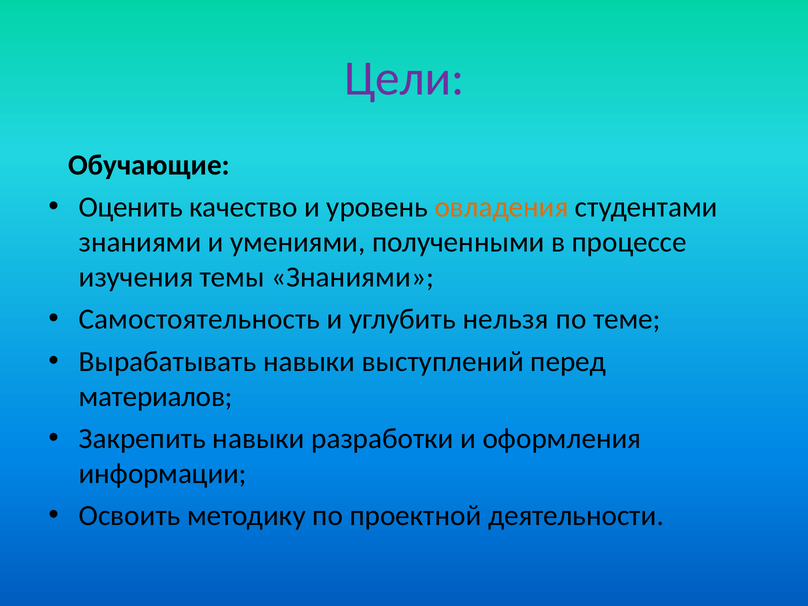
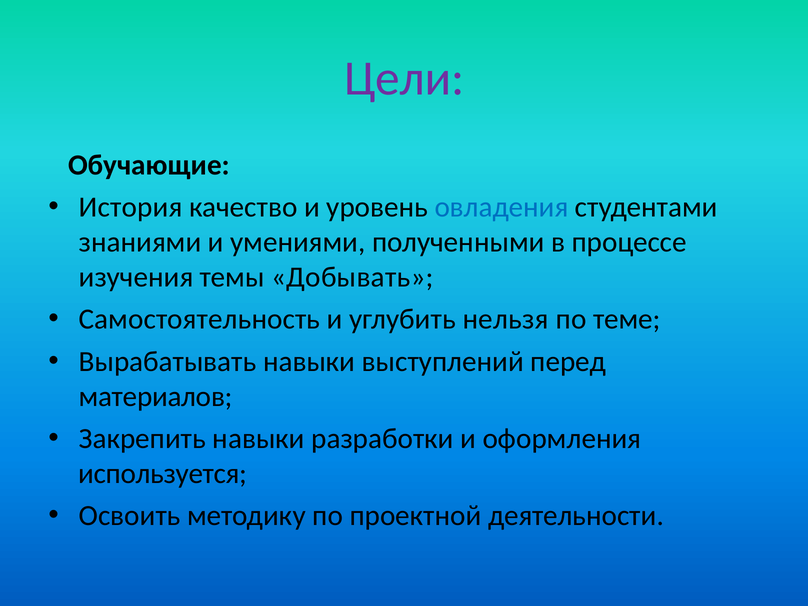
Оценить: Оценить -> История
овладения colour: orange -> blue
темы Знаниями: Знаниями -> Добывать
информации: информации -> используется
